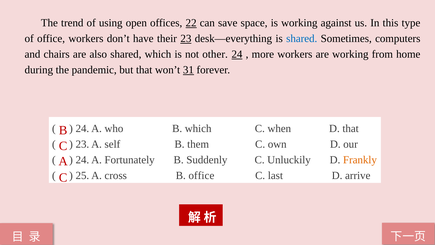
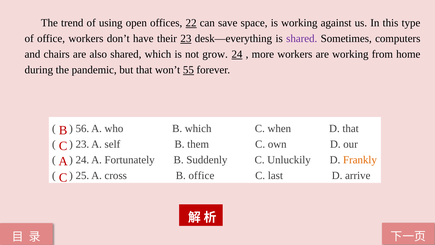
shared at (302, 39) colour: blue -> purple
other: other -> grow
31: 31 -> 55
24 at (82, 128): 24 -> 56
